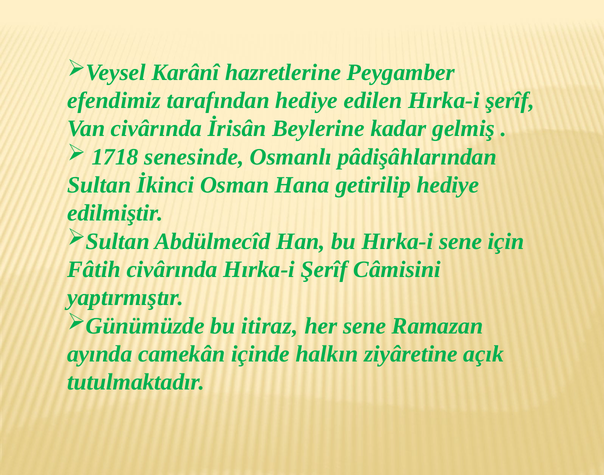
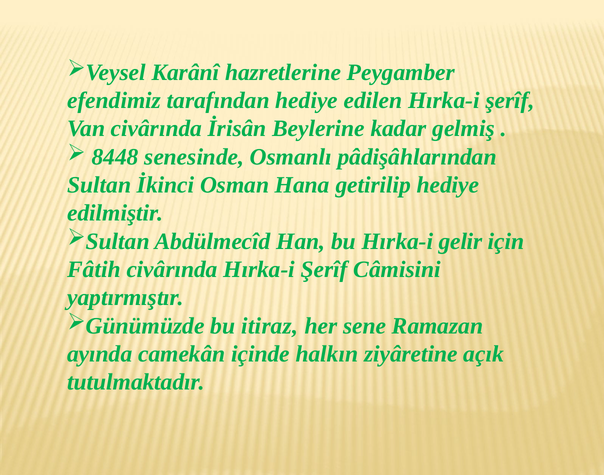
1718: 1718 -> 8448
Hırka-i sene: sene -> gelir
